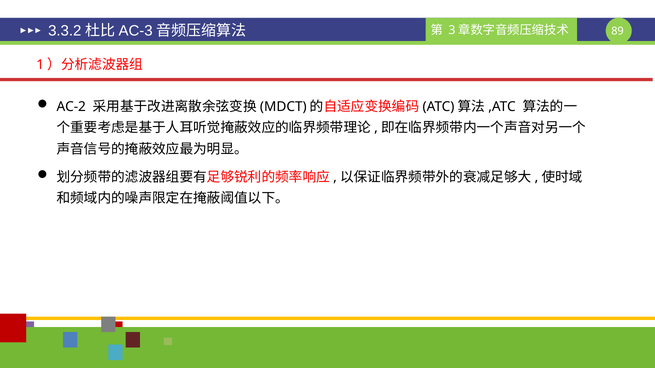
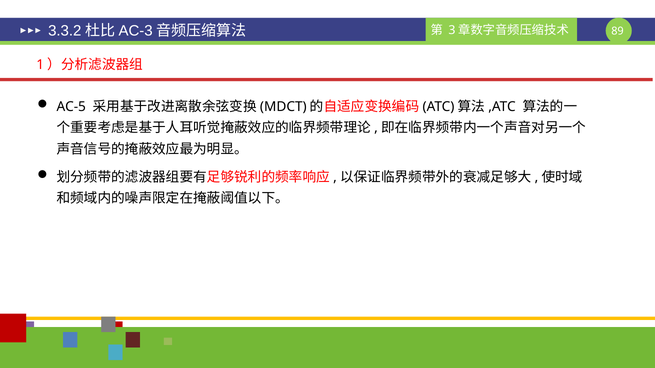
AC-2: AC-2 -> AC-5
